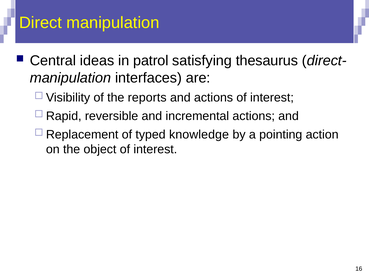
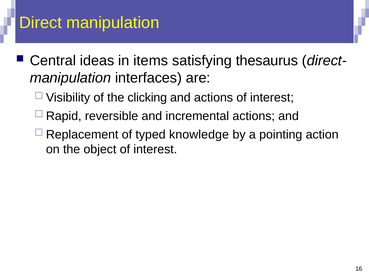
patrol: patrol -> items
reports: reports -> clicking
